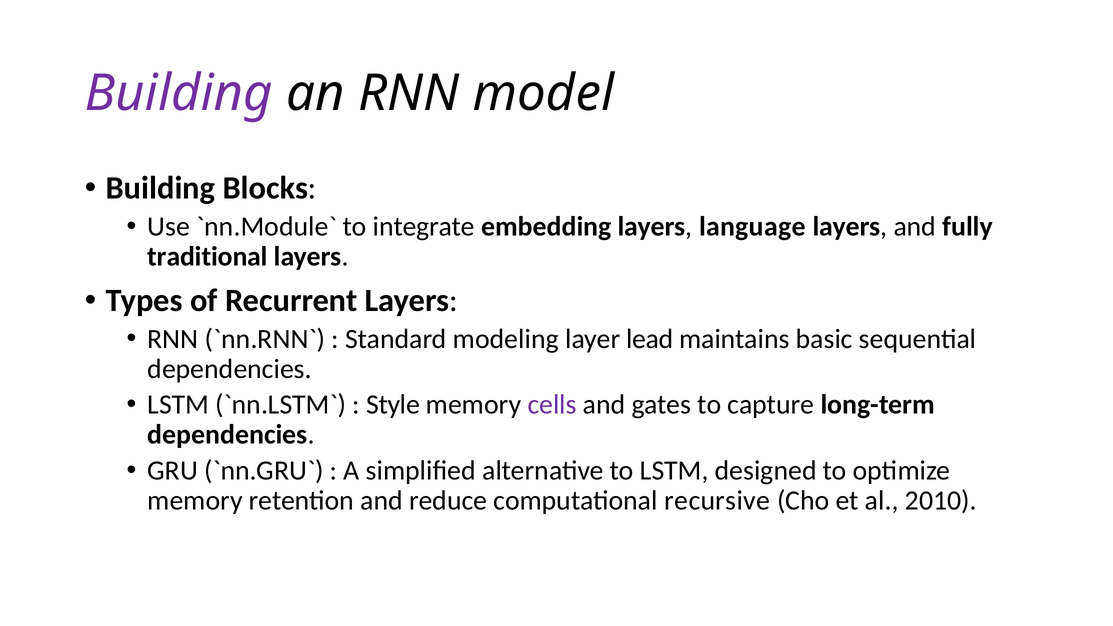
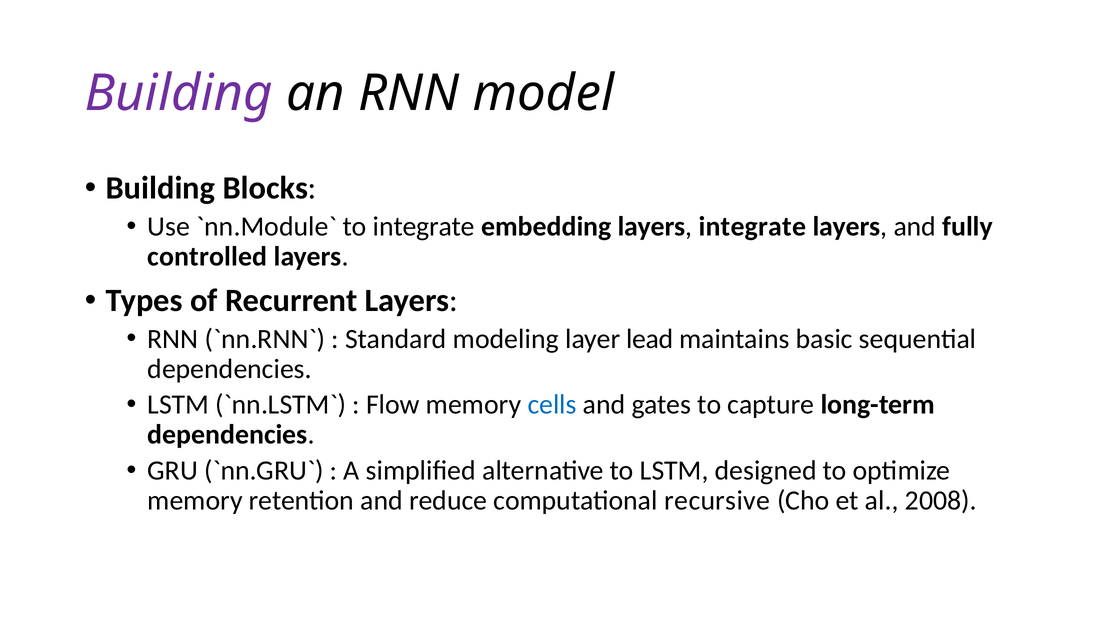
layers language: language -> integrate
traditional: traditional -> controlled
Style: Style -> Flow
cells colour: purple -> blue
2010: 2010 -> 2008
